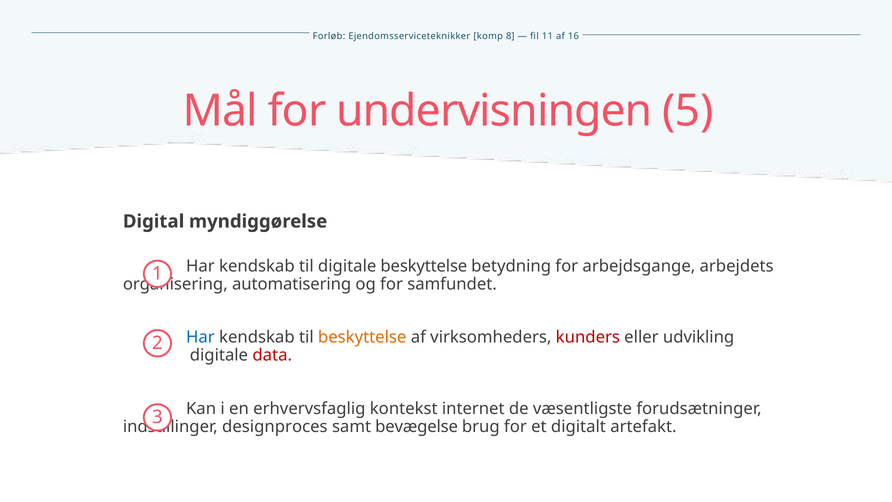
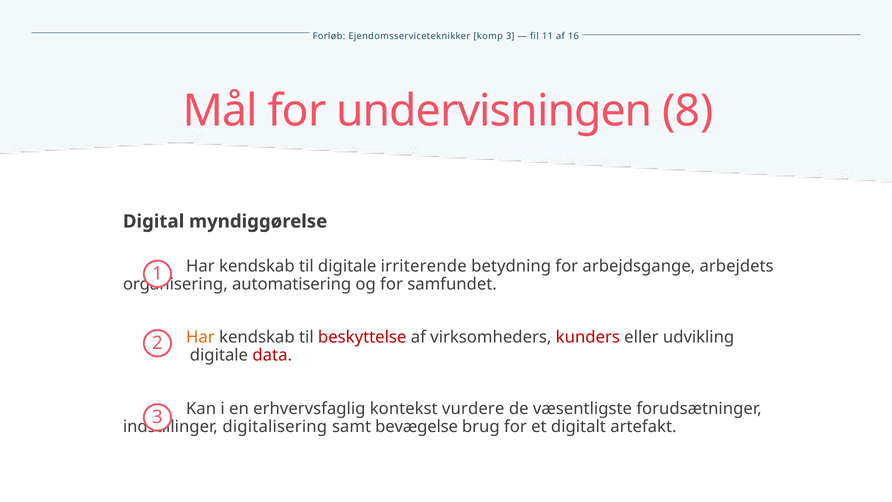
8 at (510, 36): 8 -> 3
5: 5 -> 8
digitale beskyttelse: beskyttelse -> irriterende
Har at (200, 337) colour: blue -> orange
beskyttelse at (362, 337) colour: orange -> red
internet: internet -> vurdere
designproces: designproces -> digitalisering
